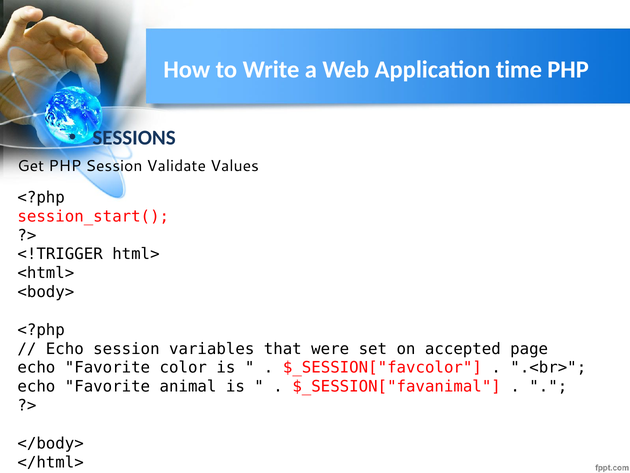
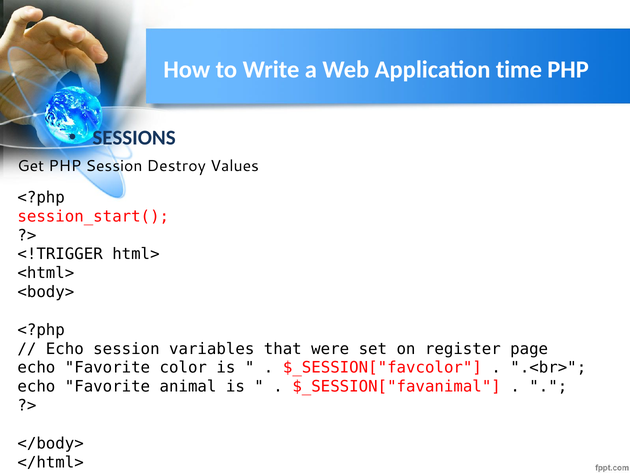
Validate: Validate -> Destroy
accepted: accepted -> register
